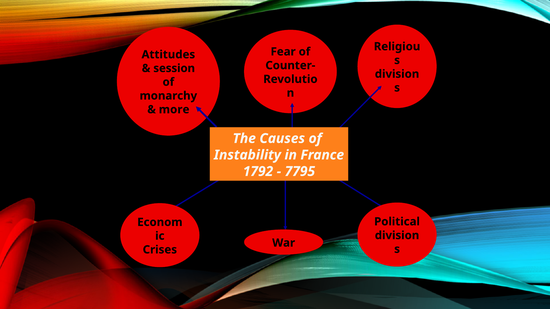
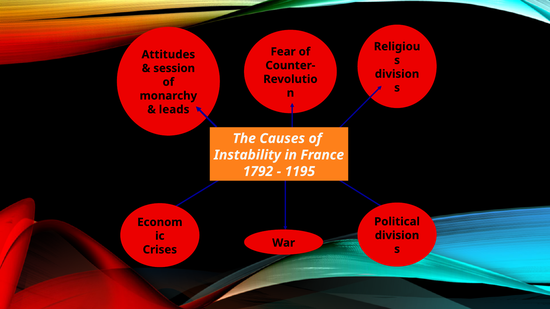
more: more -> leads
7795: 7795 -> 1195
